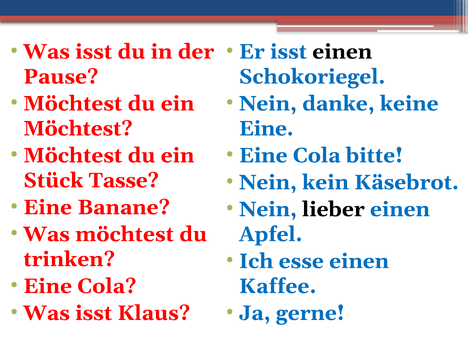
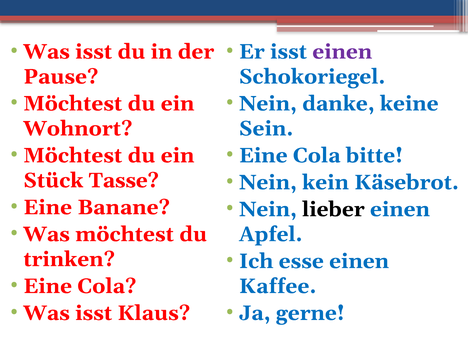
einen at (342, 52) colour: black -> purple
Möchtest at (78, 129): Möchtest -> Wohnort
Eine at (266, 129): Eine -> Sein
